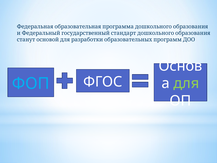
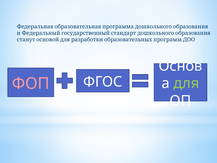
ФОП colour: light blue -> pink
